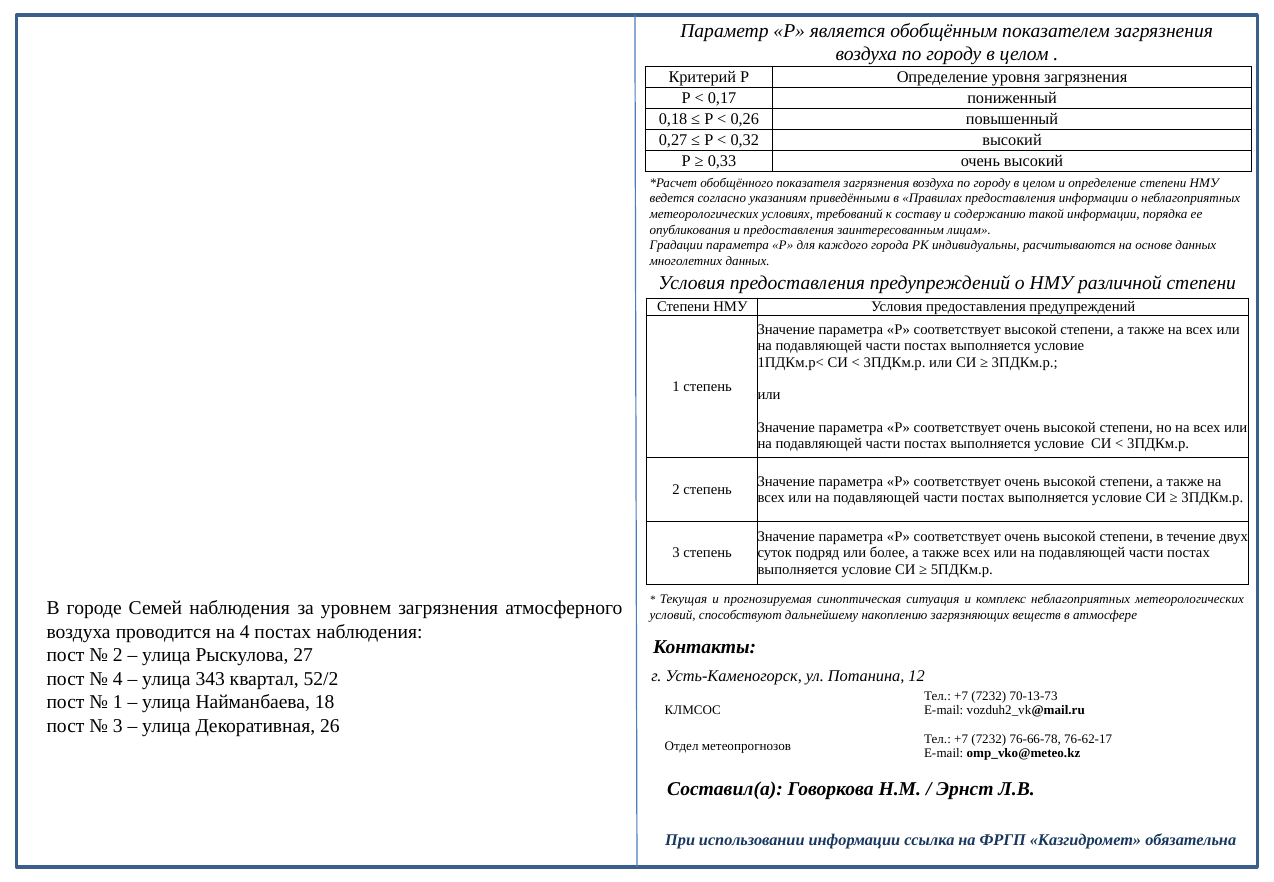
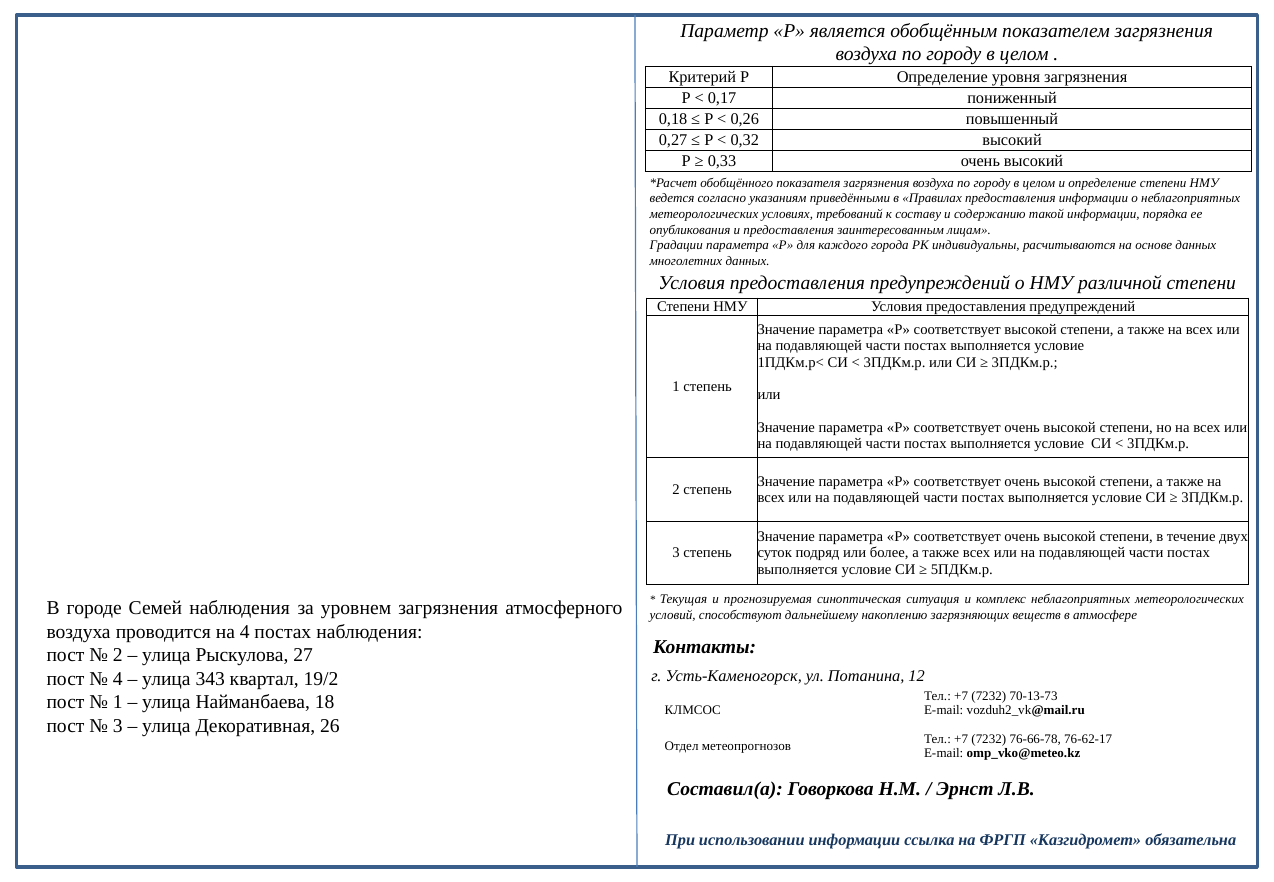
52/2: 52/2 -> 19/2
